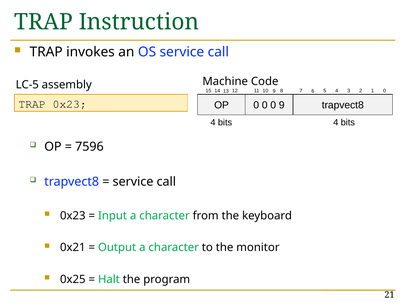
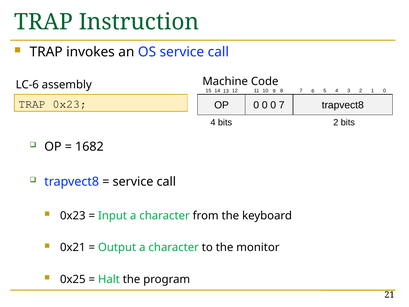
LC-5: LC-5 -> LC-6
0 9: 9 -> 7
bits 4: 4 -> 2
7596: 7596 -> 1682
